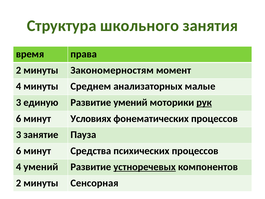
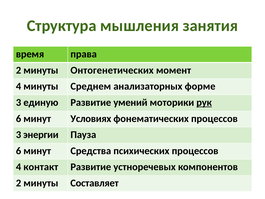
школьного: школьного -> мышления
Закономерностям: Закономерностям -> Онтогенетических
малые: малые -> форме
занятие: занятие -> энергии
4 умений: умений -> контакт
устноречевых underline: present -> none
Сенсорная: Сенсорная -> Составляет
